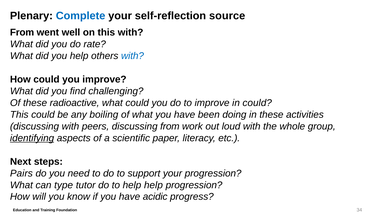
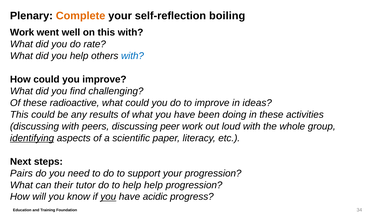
Complete colour: blue -> orange
source: source -> boiling
From at (22, 33): From -> Work
in could: could -> ideas
boiling: boiling -> results
discussing from: from -> peer
type: type -> their
you at (108, 197) underline: none -> present
